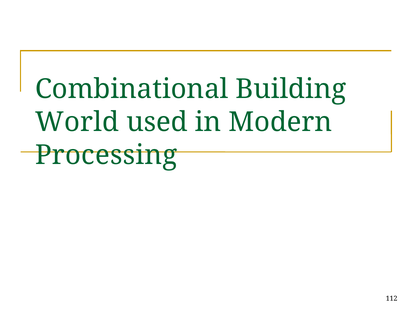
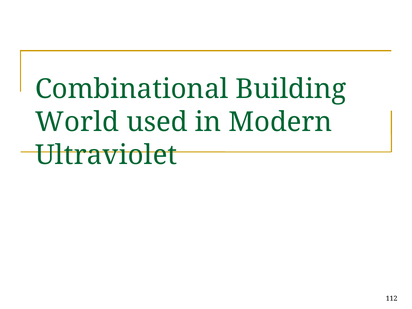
Processing: Processing -> Ultraviolet
